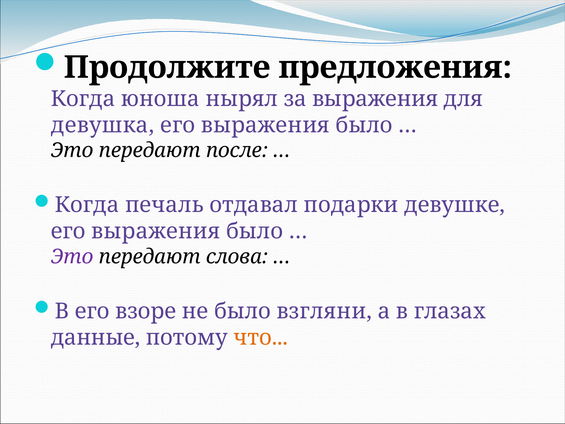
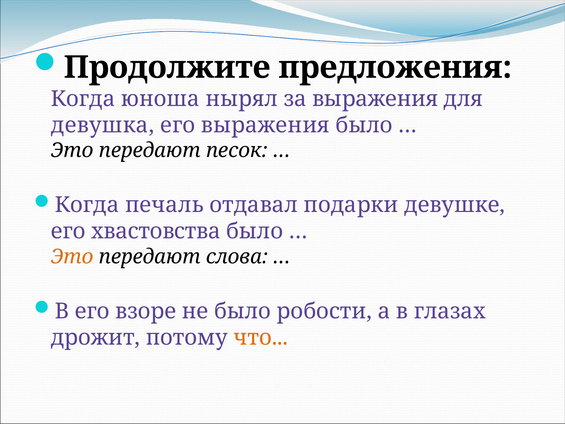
после: после -> песок
выражения at (156, 231): выражения -> хвастовства
Это at (72, 257) colour: purple -> orange
взгляни: взгляни -> робости
данные: данные -> дрожит
